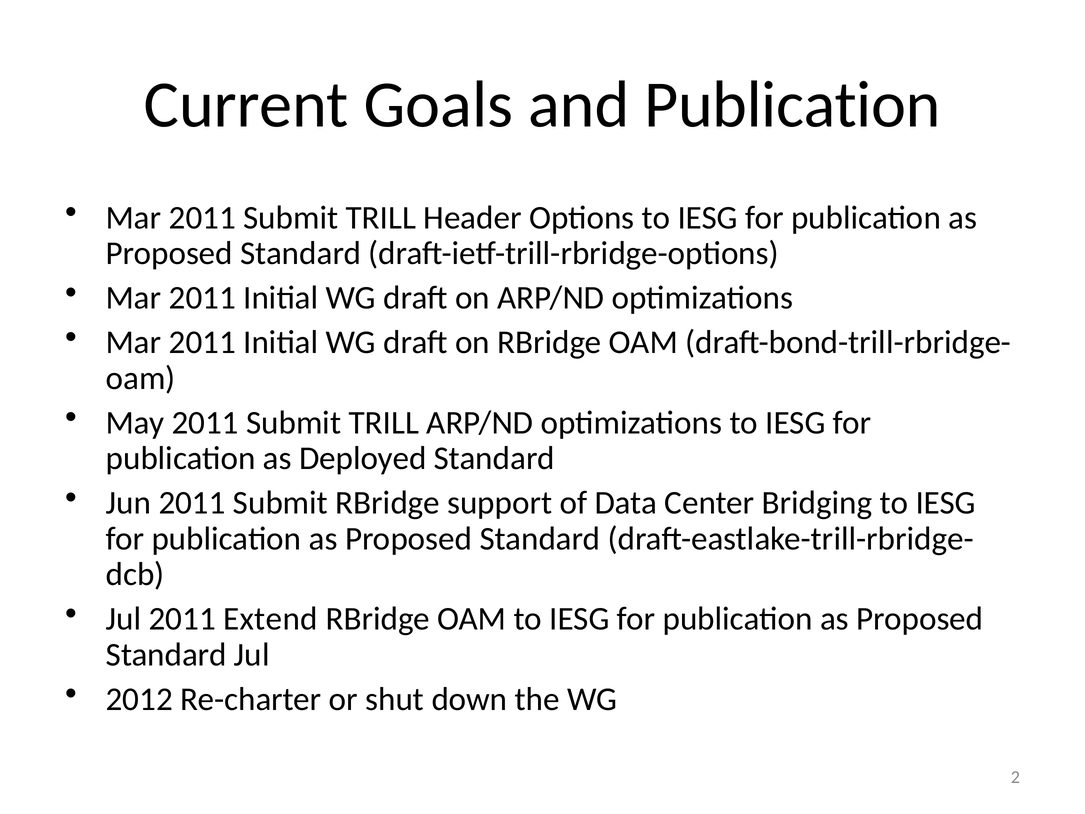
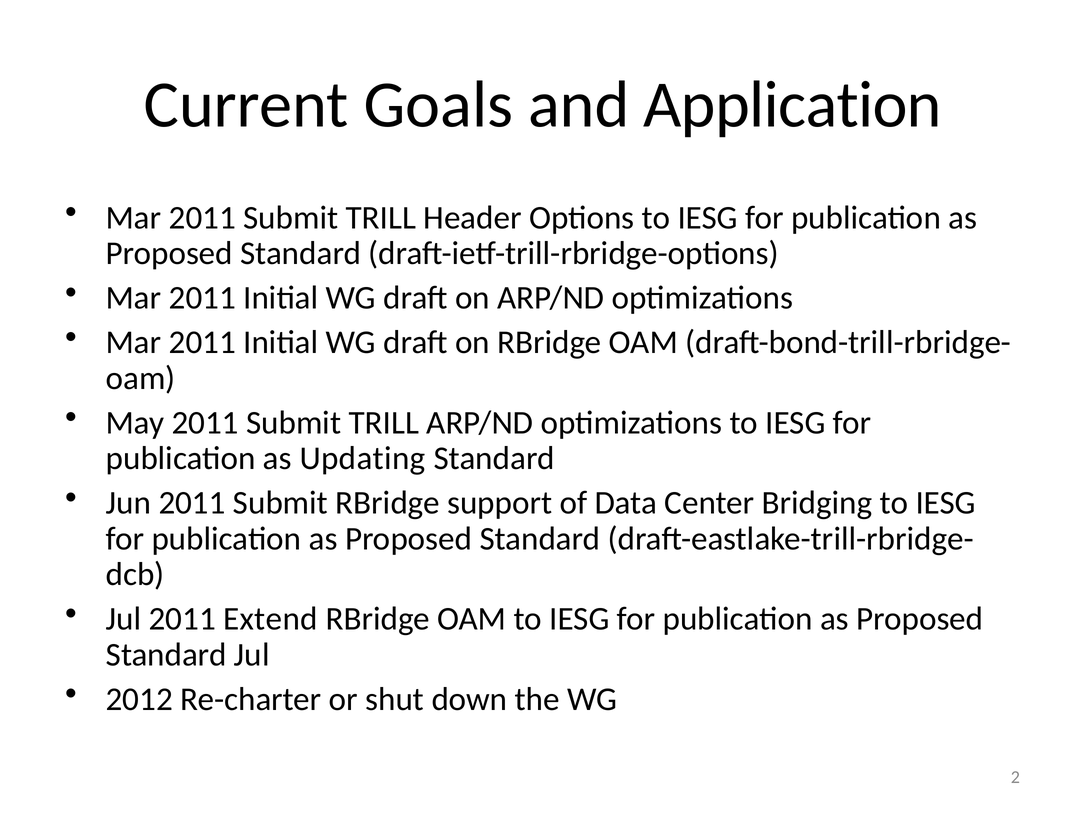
and Publication: Publication -> Application
Deployed: Deployed -> Updating
